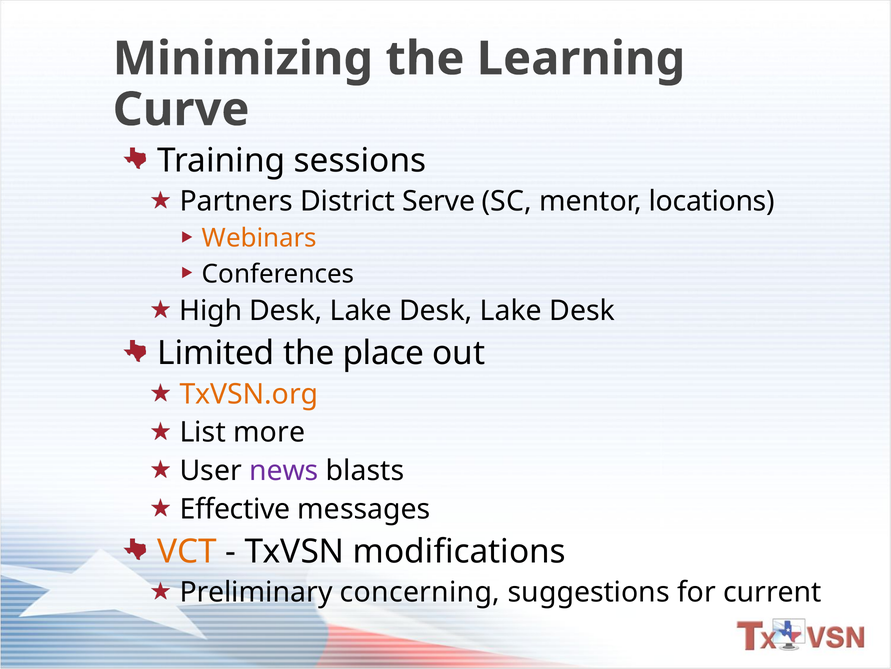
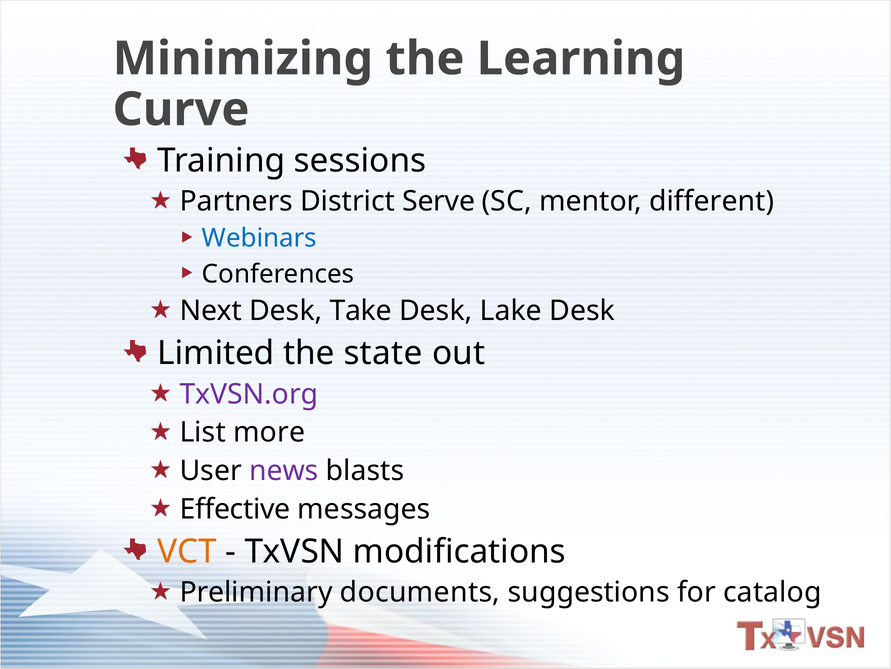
locations: locations -> different
Webinars colour: orange -> blue
High: High -> Next
Lake at (361, 311): Lake -> Take
place: place -> state
TxVSN.org colour: orange -> purple
concerning: concerning -> documents
current: current -> catalog
